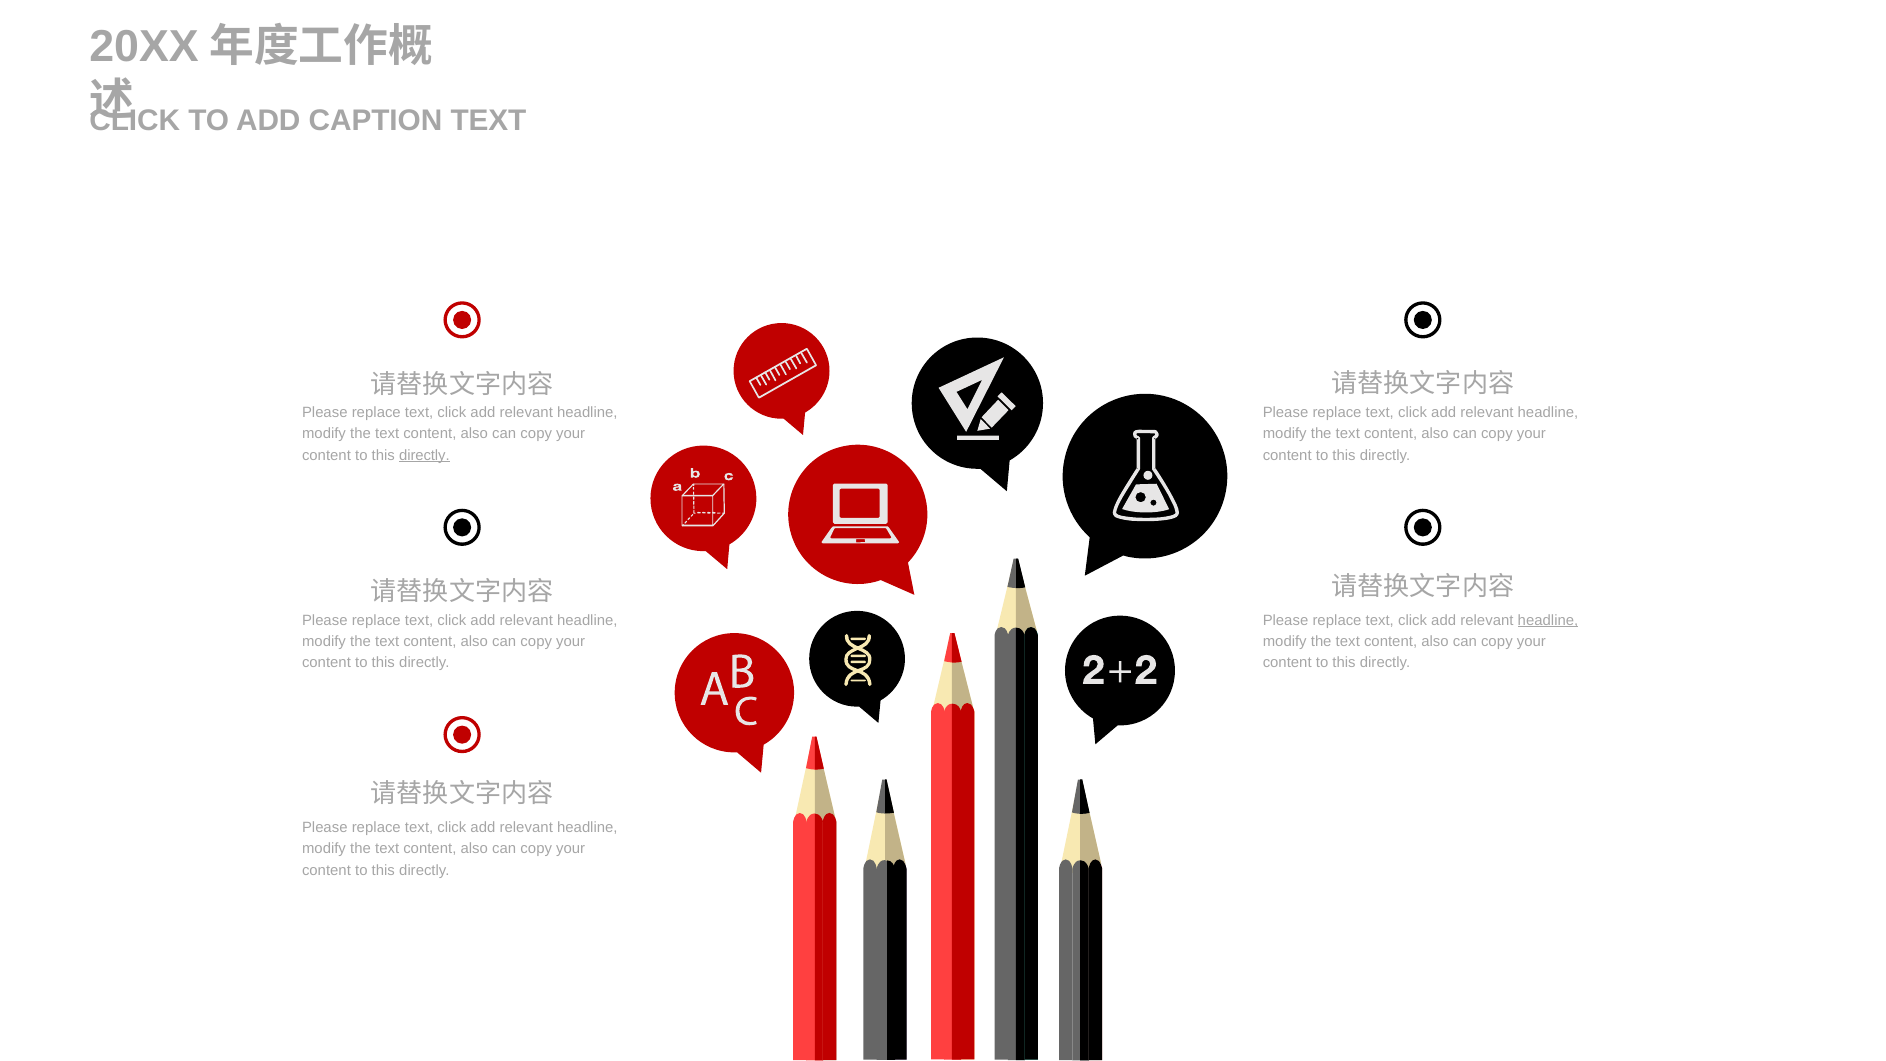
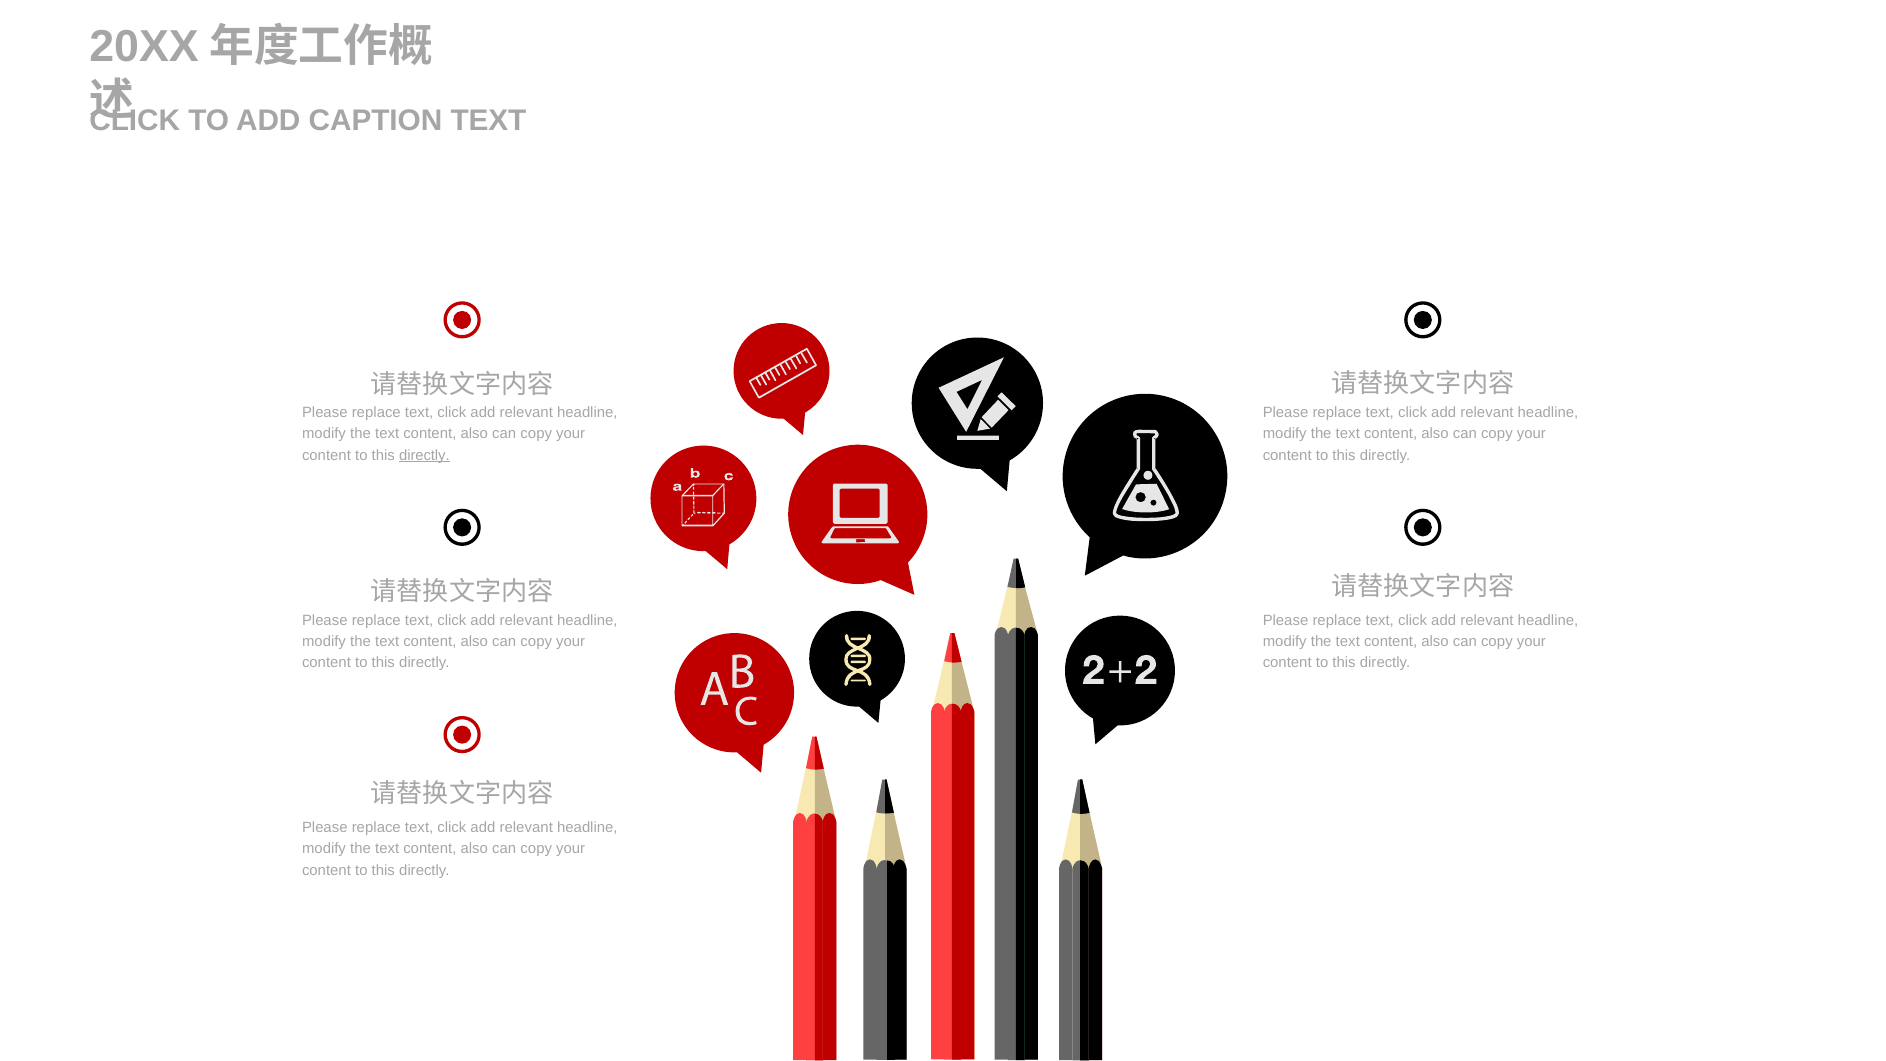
headline at (1548, 620) underline: present -> none
